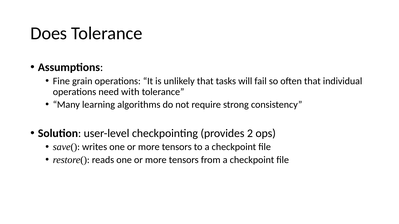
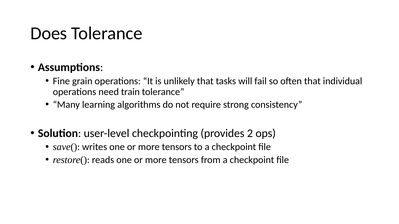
with: with -> train
